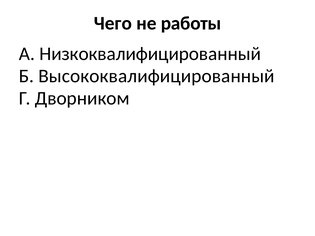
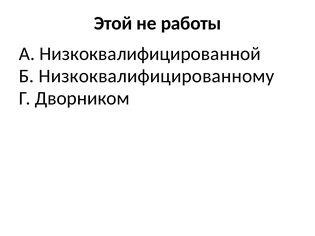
Чего: Чего -> Этой
Низкоквалифицированный: Низкоквалифицированный -> Низкоквалифицированной
Высококвалифицированный: Высококвалифицированный -> Низкоквалифицированному
